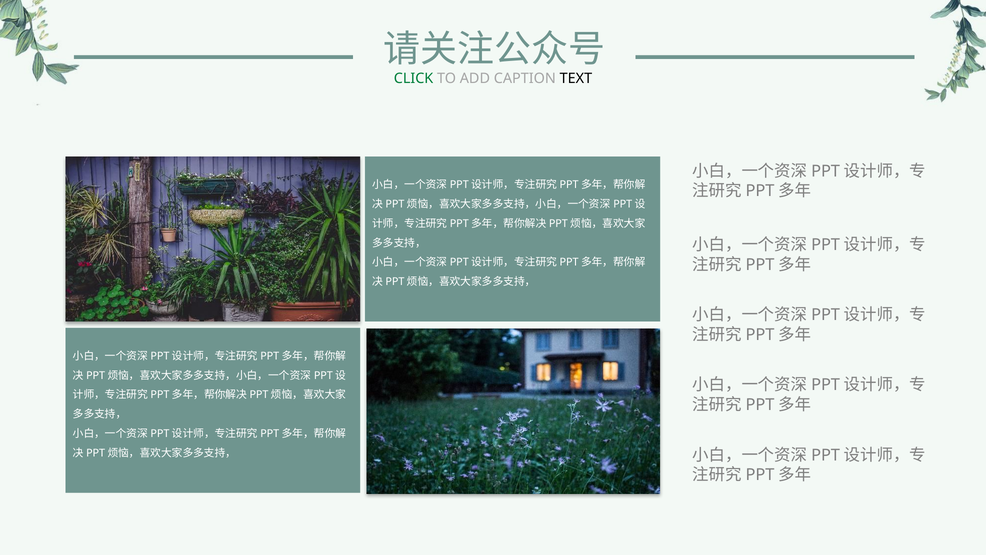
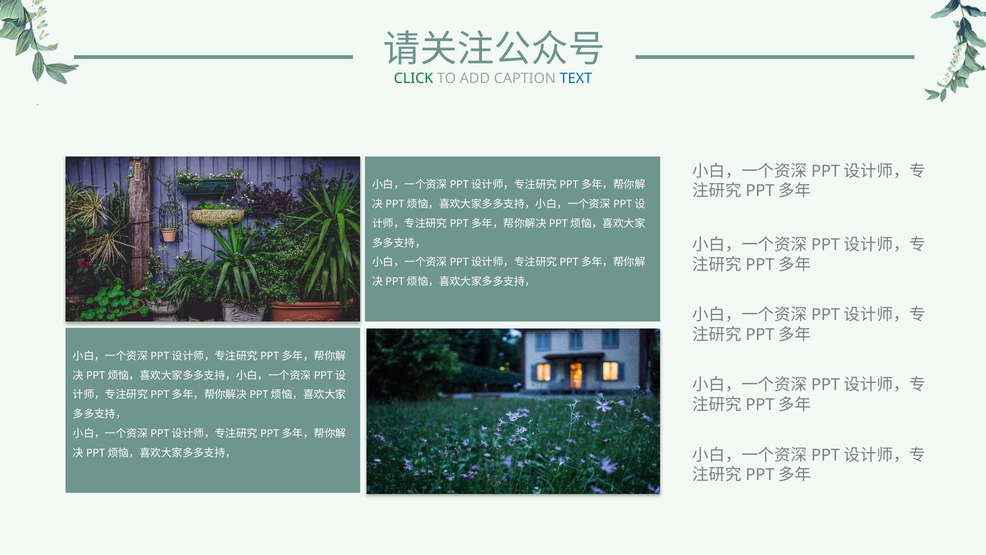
TEXT colour: black -> blue
